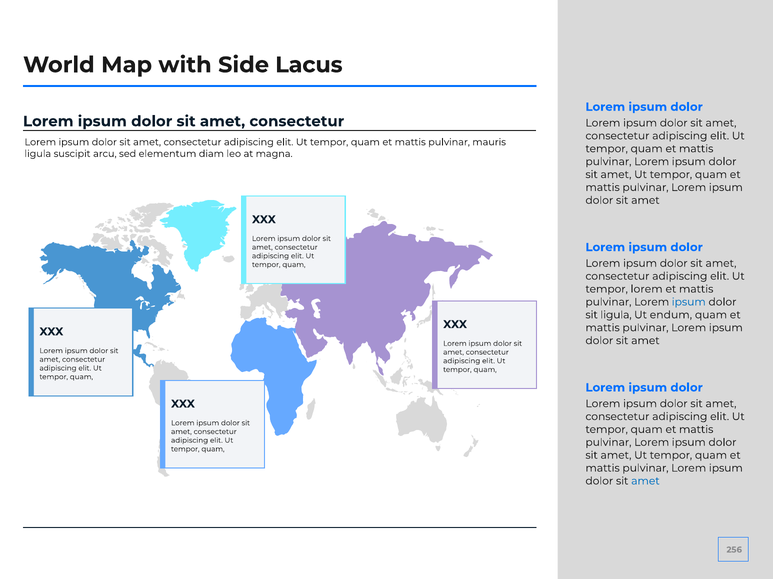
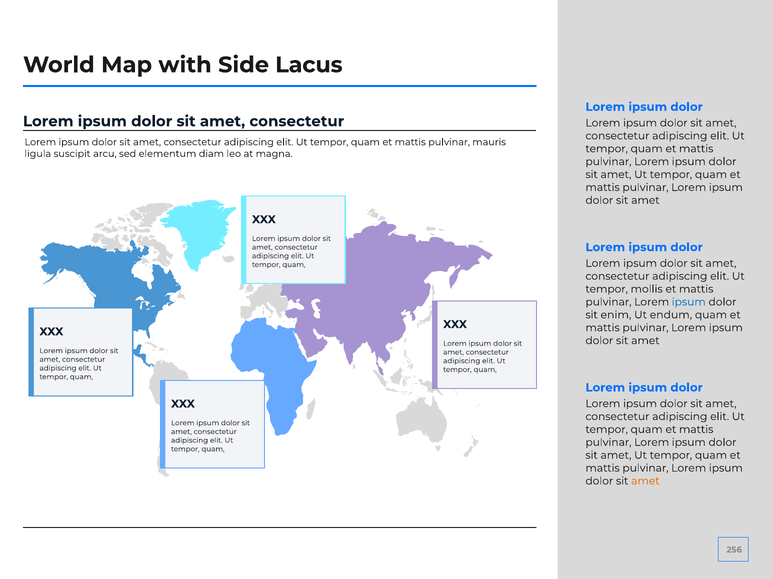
tempor lorem: lorem -> mollis
sit ligula: ligula -> enim
amet at (645, 482) colour: blue -> orange
